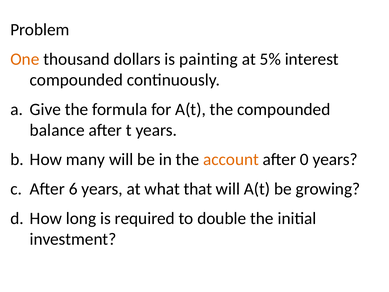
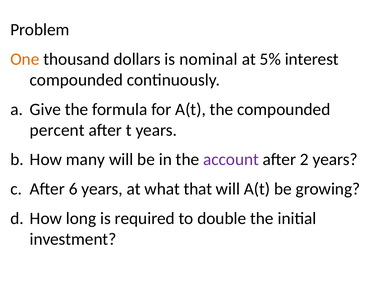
painting: painting -> nominal
balance: balance -> percent
account colour: orange -> purple
0: 0 -> 2
